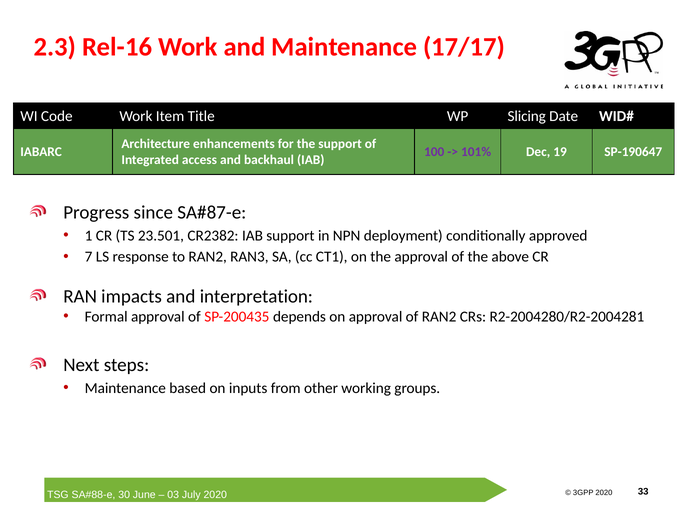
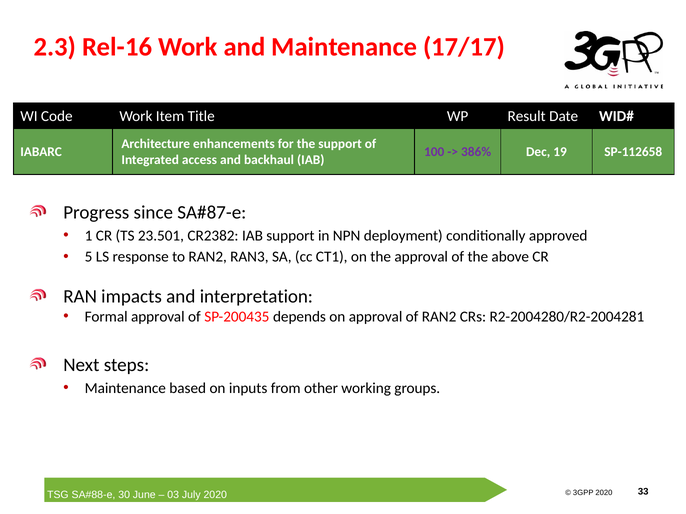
Slicing: Slicing -> Result
101%: 101% -> 386%
SP-190647: SP-190647 -> SP-112658
7: 7 -> 5
